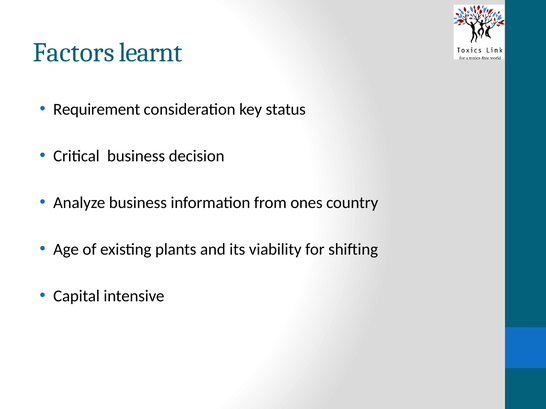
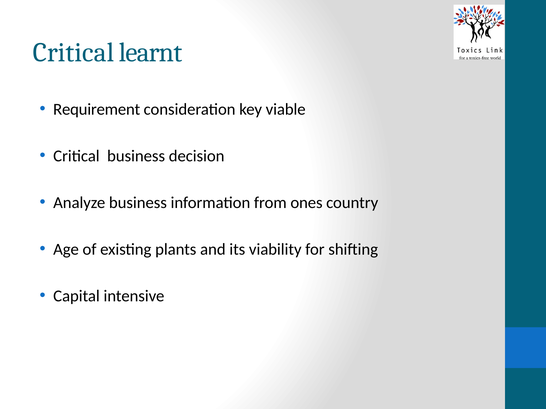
Factors at (74, 52): Factors -> Critical
status: status -> viable
